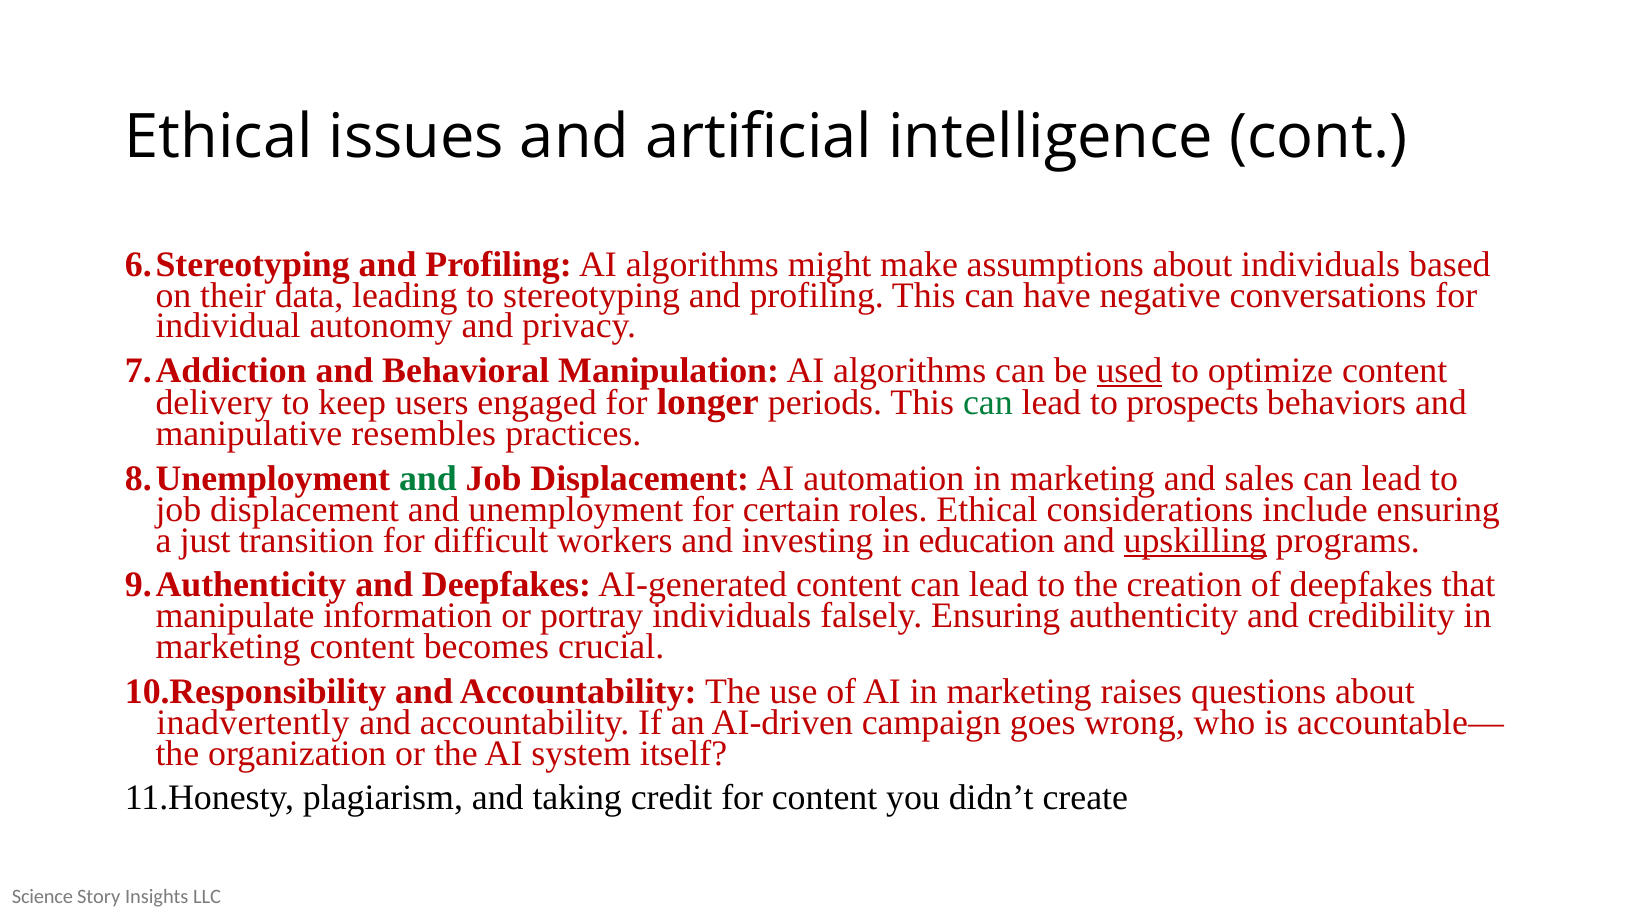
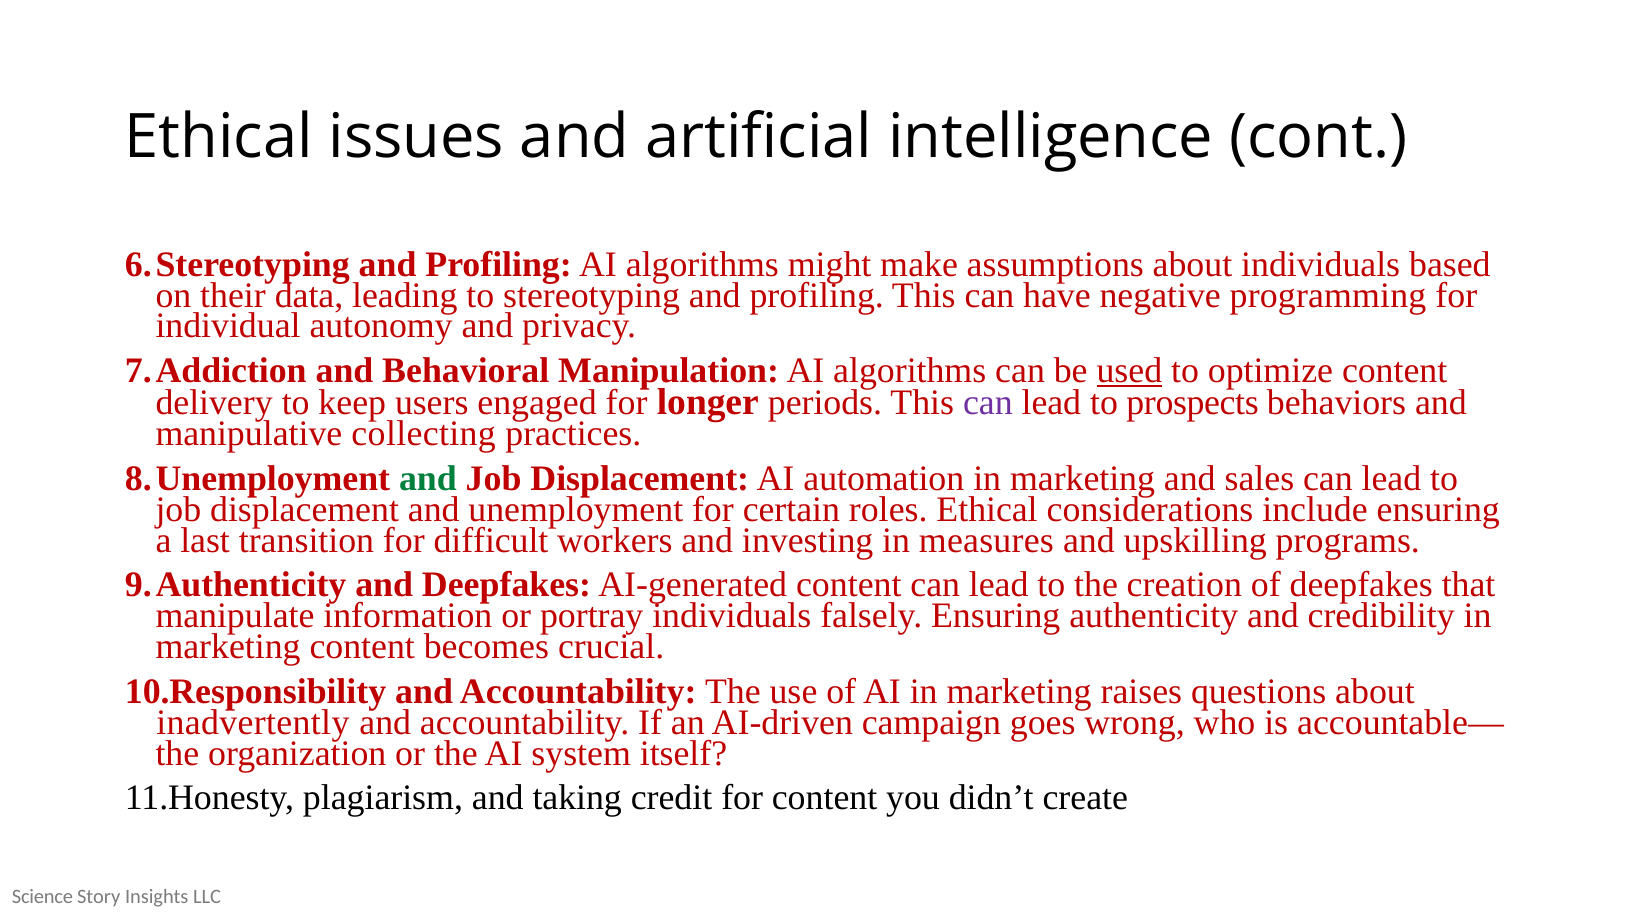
conversations: conversations -> programming
can at (988, 403) colour: green -> purple
resembles: resembles -> collecting
just: just -> last
education: education -> measures
upskilling underline: present -> none
